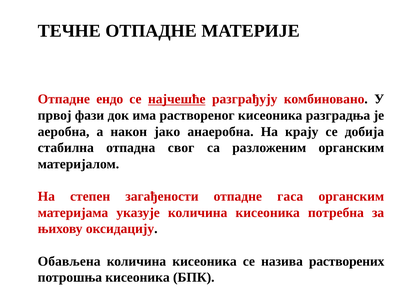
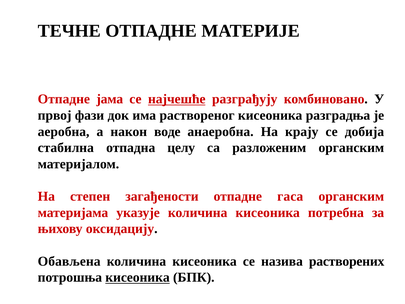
ендо: ендо -> јама
јако: јако -> водe
свог: свог -> целу
кисеоника at (138, 277) underline: none -> present
